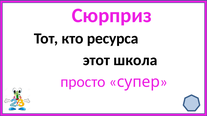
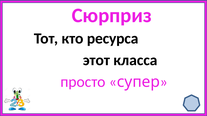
школа: школа -> класса
